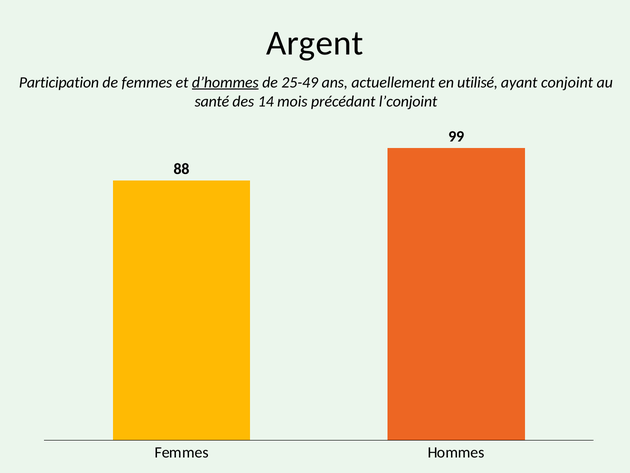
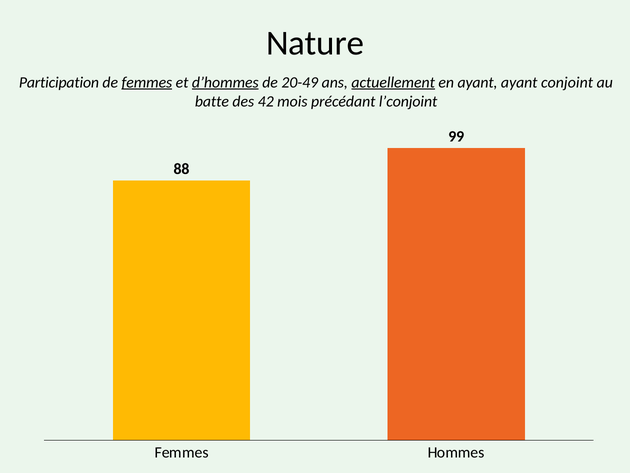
Argent: Argent -> Nature
femmes at (147, 82) underline: none -> present
25-49: 25-49 -> 20-49
actuellement underline: none -> present
en utilisé: utilisé -> ayant
santé: santé -> batte
14: 14 -> 42
